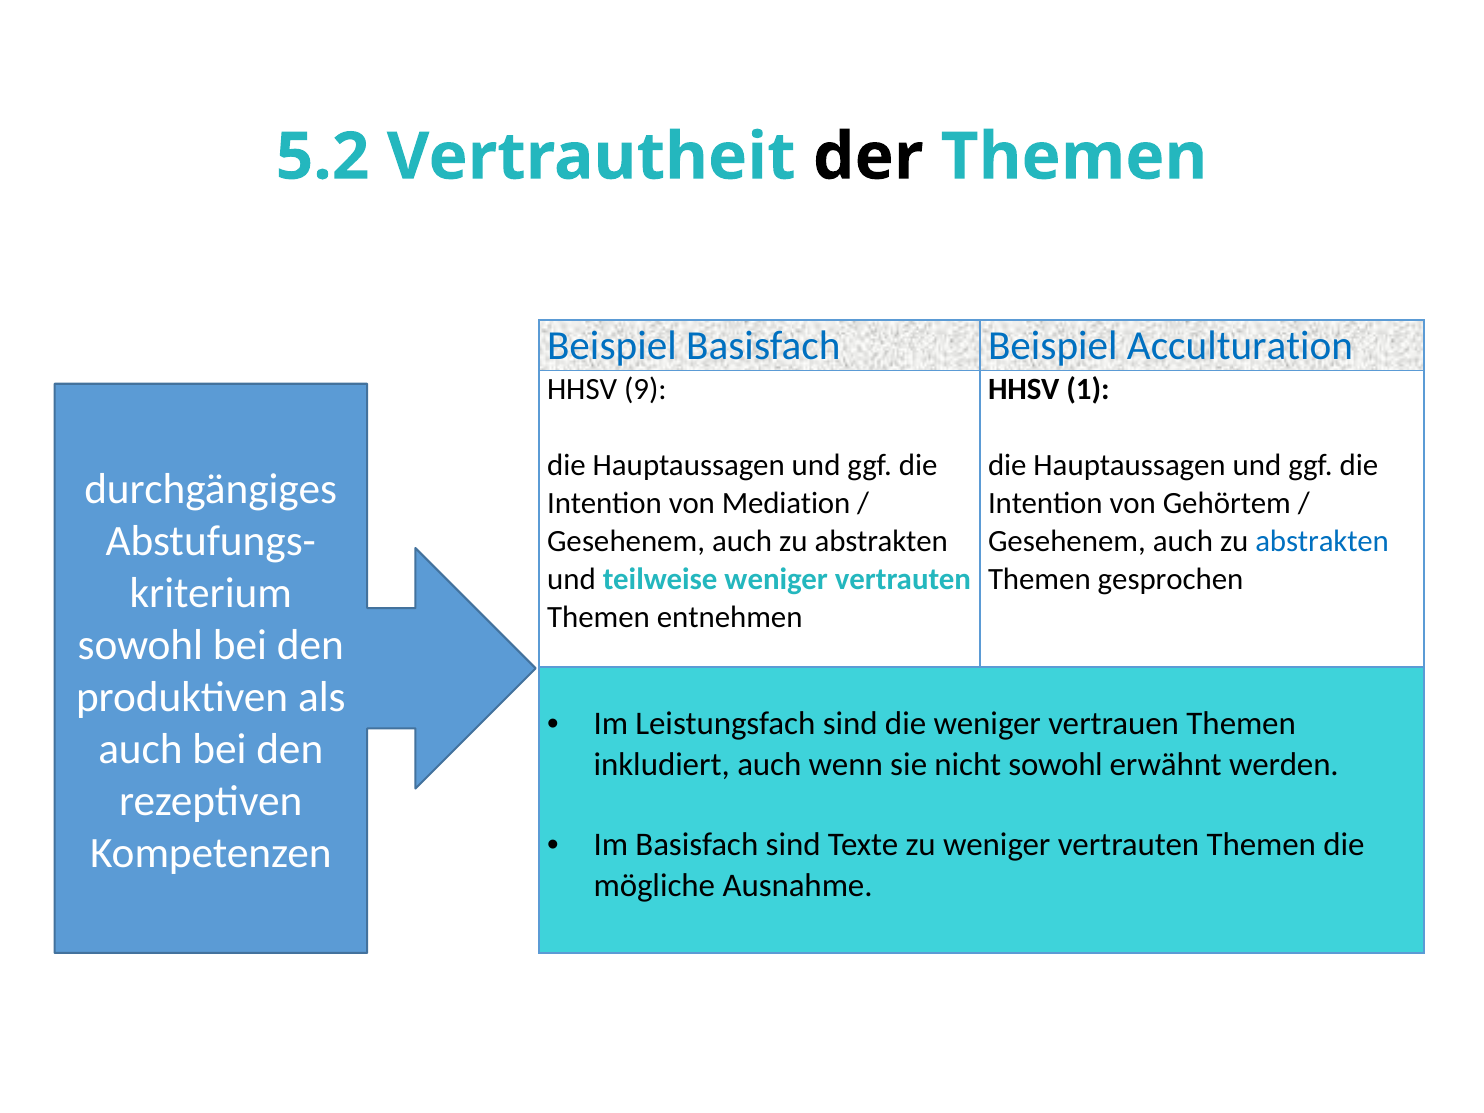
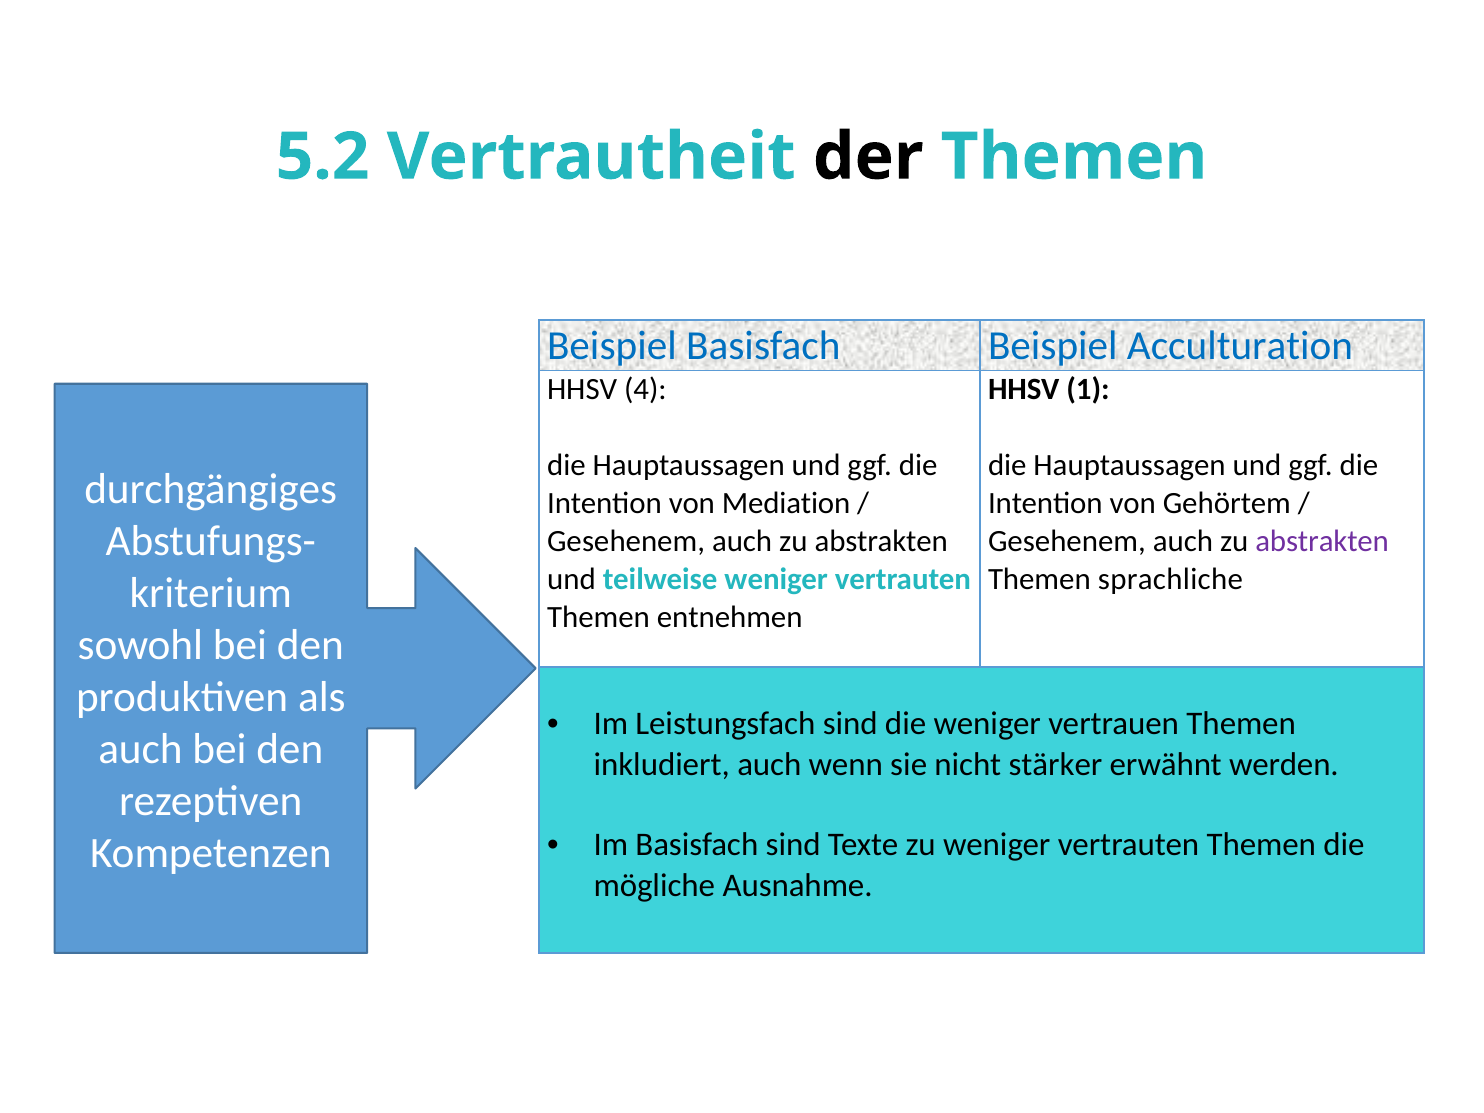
9: 9 -> 4
abstrakten at (1322, 541) colour: blue -> purple
gesprochen: gesprochen -> sprachliche
nicht sowohl: sowohl -> stärker
